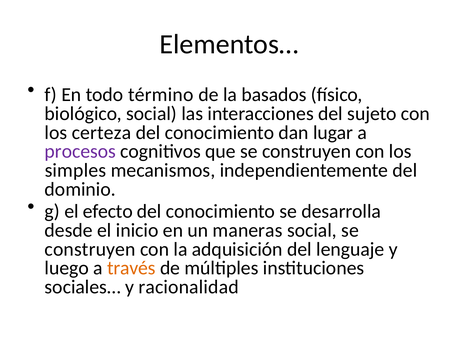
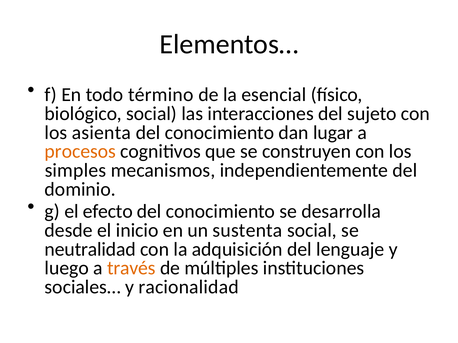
basados: basados -> esencial
certeza: certeza -> asienta
procesos colour: purple -> orange
maneras: maneras -> sustenta
construyen at (90, 250): construyen -> neutralidad
